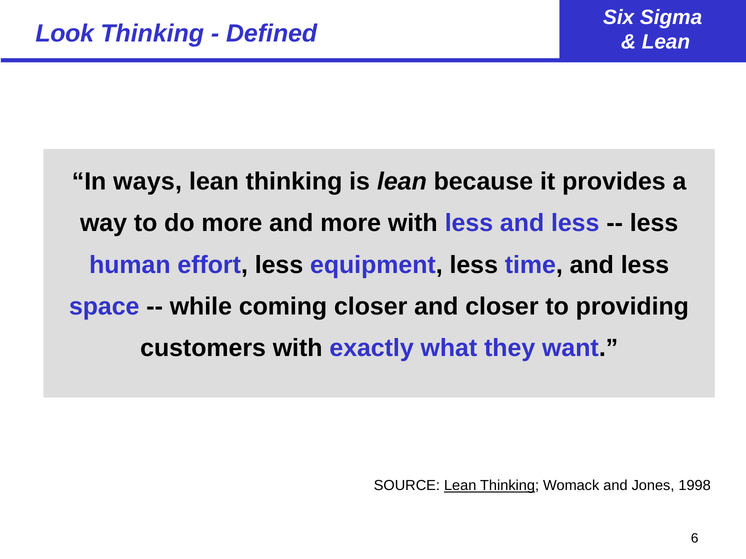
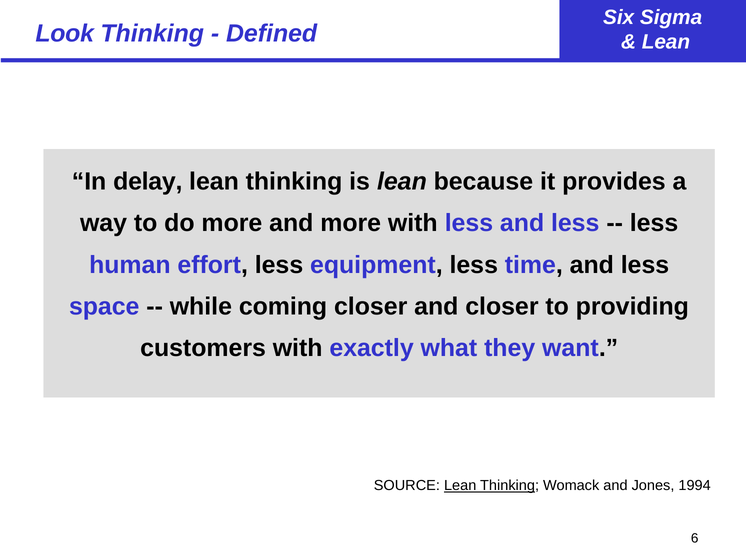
ways: ways -> delay
1998: 1998 -> 1994
